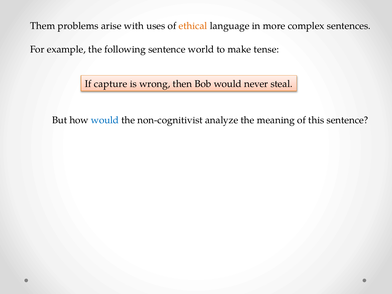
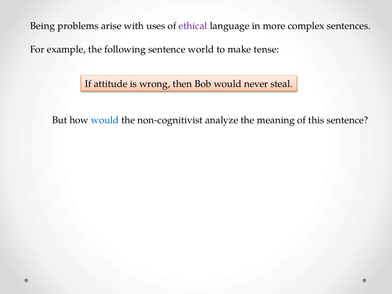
Them: Them -> Being
ethical colour: orange -> purple
capture: capture -> attitude
